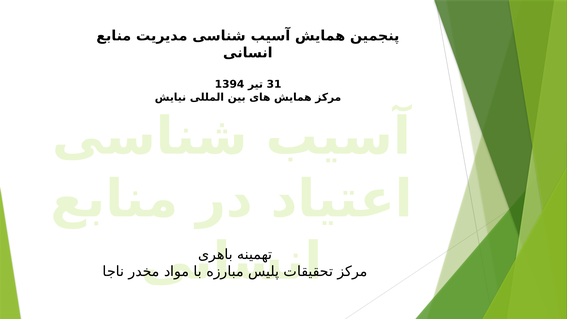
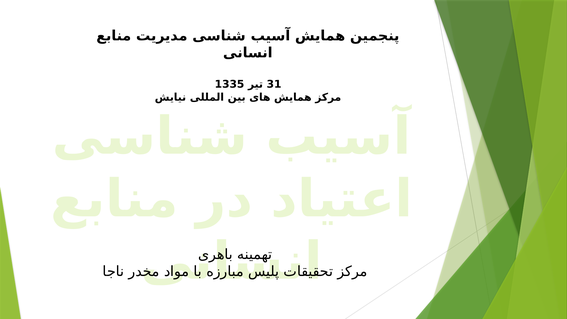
1394: 1394 -> 1335
